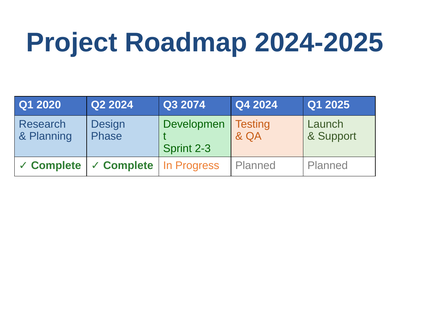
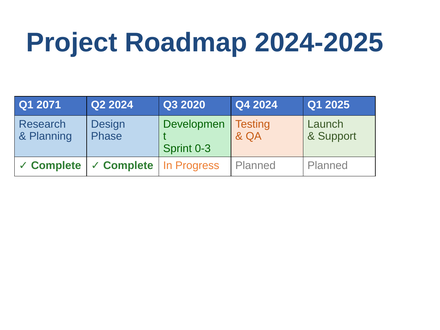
2020: 2020 -> 2071
2074: 2074 -> 2020
2-3: 2-3 -> 0-3
